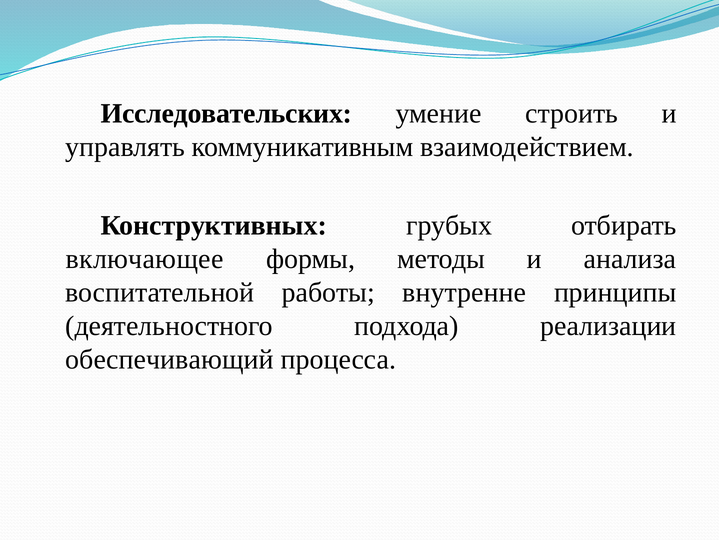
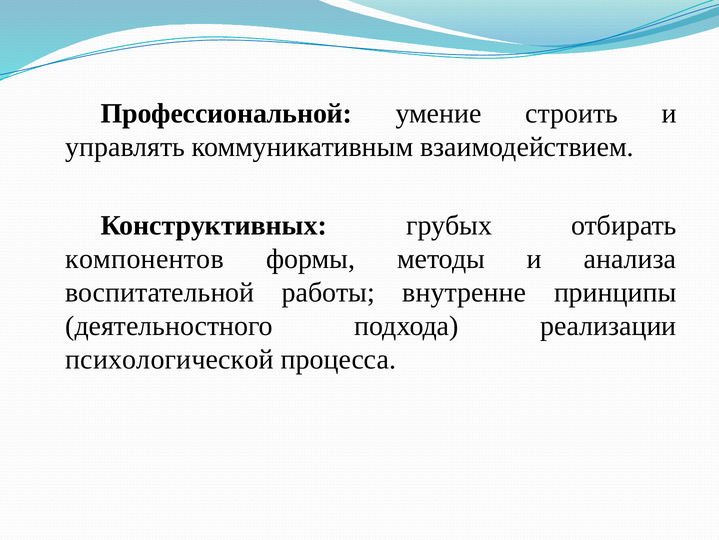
Исследовательских: Исследовательских -> Профессиональной
включающее: включающее -> компонентов
обеспечивающий: обеспечивающий -> психологической
